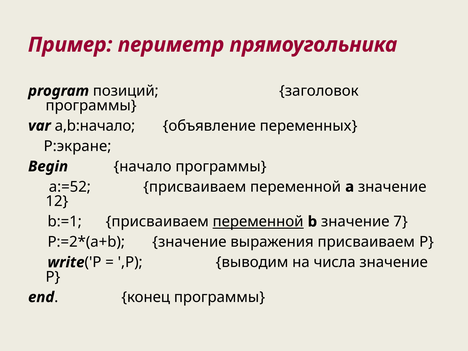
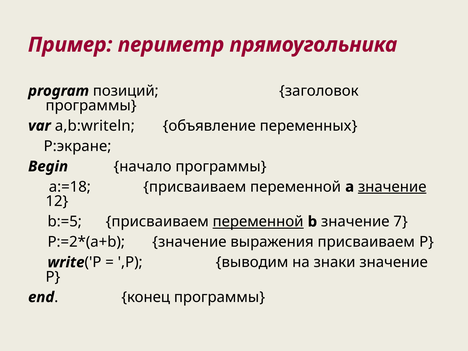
a,b:начало: a,b:начало -> a,b:writeln
a:=52: a:=52 -> a:=18
значение at (392, 187) underline: none -> present
b:=1: b:=1 -> b:=5
числа: числа -> знаки
